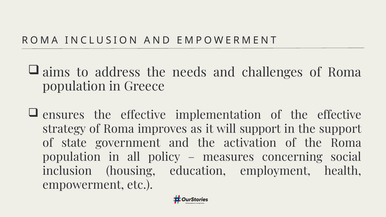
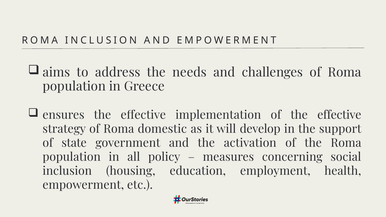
improves: improves -> domestic
will support: support -> develop
